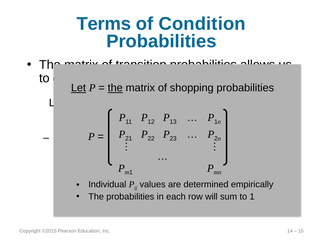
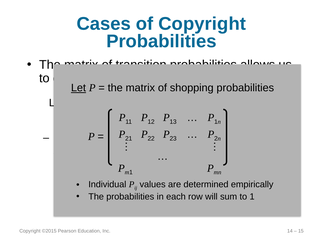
Terms: Terms -> Cases
of Condition: Condition -> Copyright
the at (115, 88) underline: present -> none
